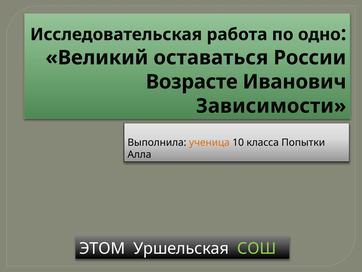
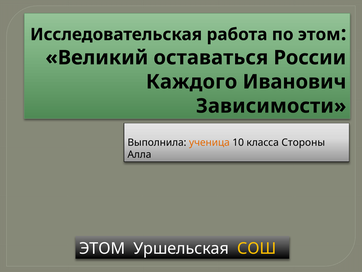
по одно: одно -> этом
Возрасте: Возрасте -> Каждого
Попытки: Попытки -> Стороны
СОШ colour: light green -> yellow
